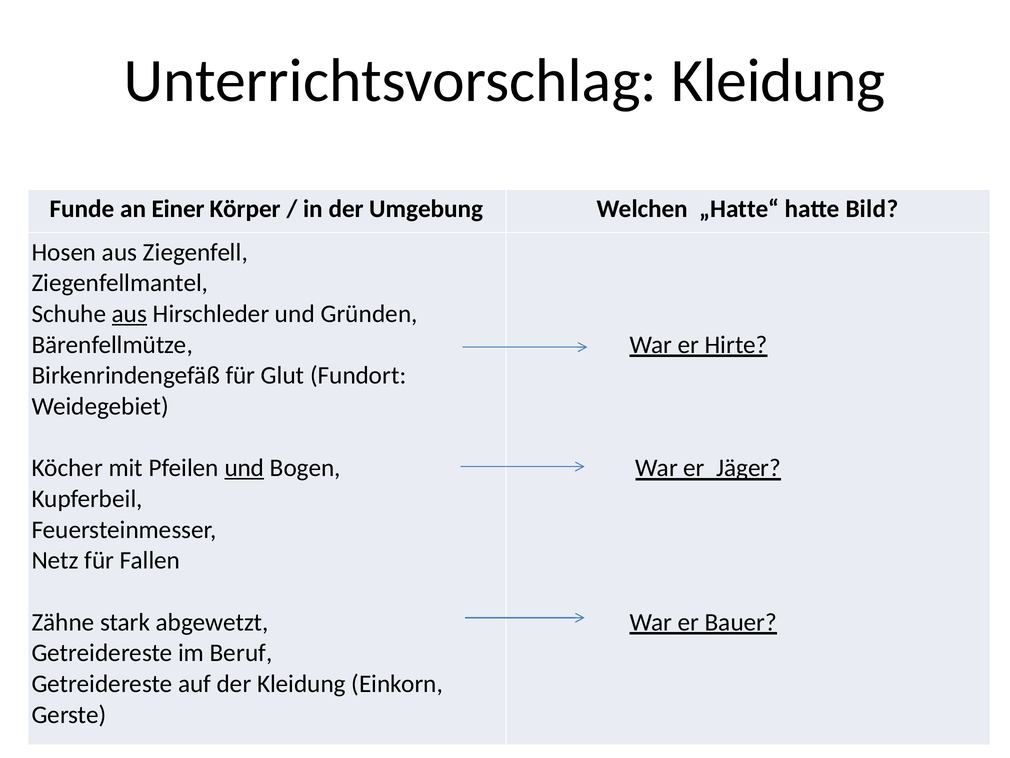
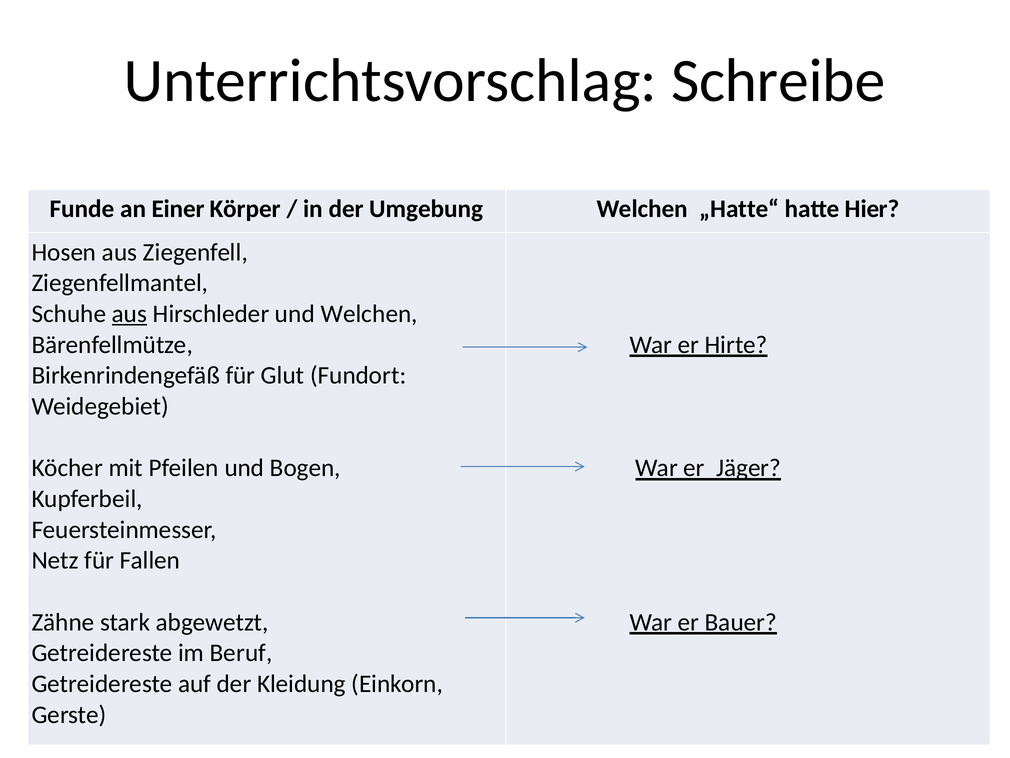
Unterrichtsvorschlag Kleidung: Kleidung -> Schreibe
Bild: Bild -> Hier
und Gründen: Gründen -> Welchen
und at (244, 468) underline: present -> none
